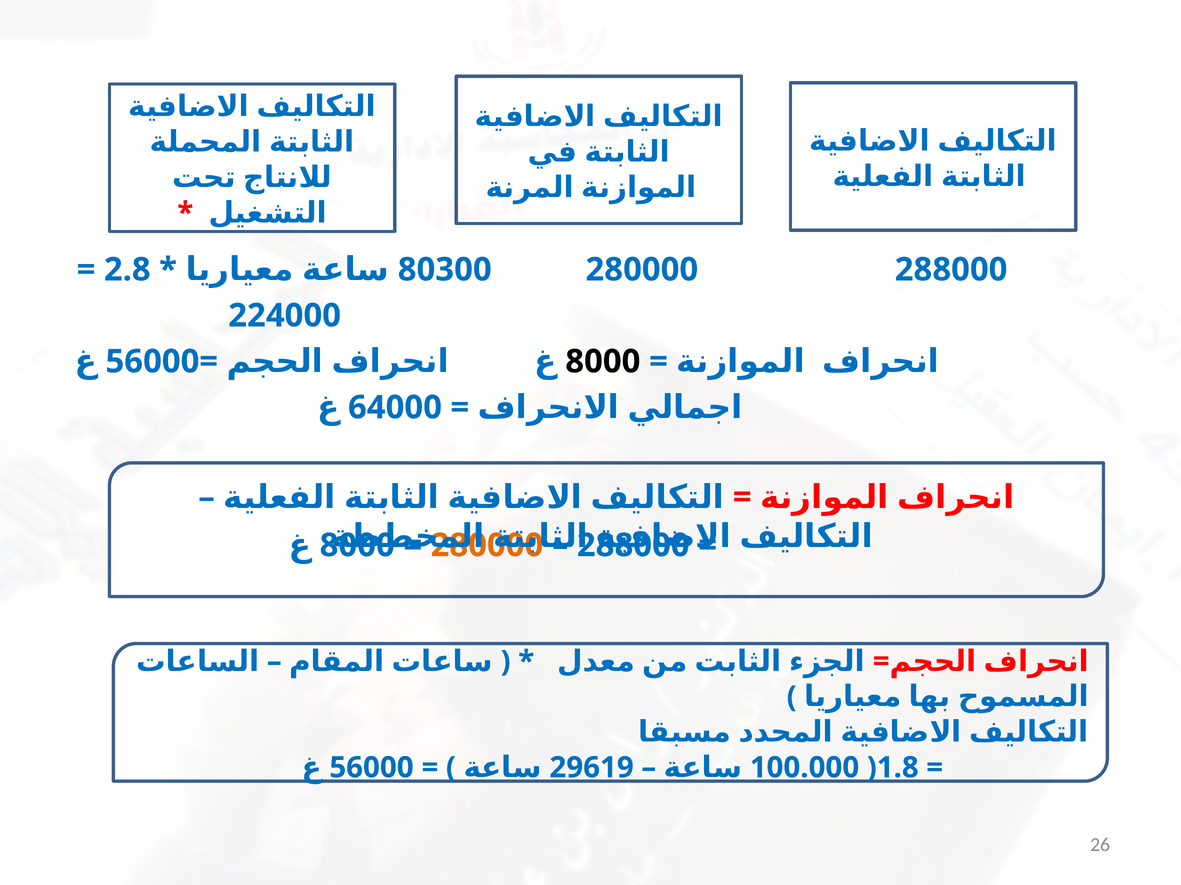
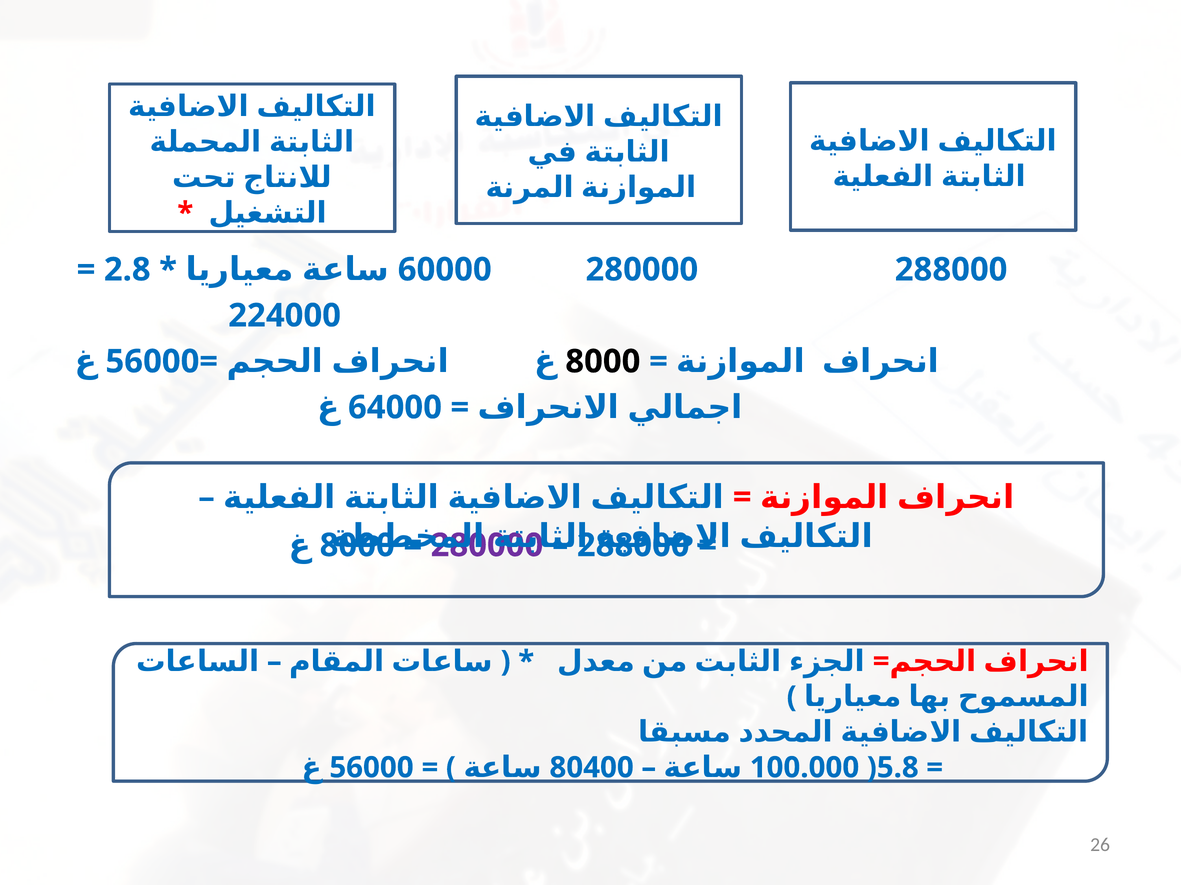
80300: 80300 -> 60000
280000 at (487, 546) colour: orange -> purple
29619: 29619 -> 80400
1.8: 1.8 -> 5.8
